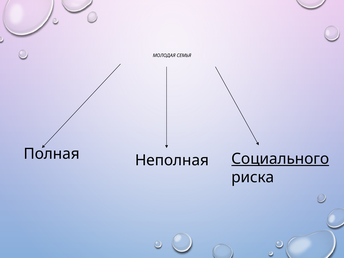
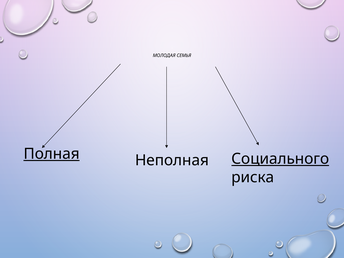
Полная underline: none -> present
